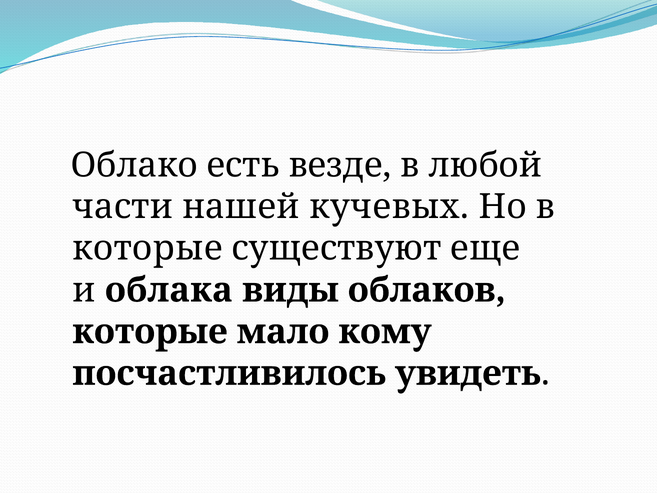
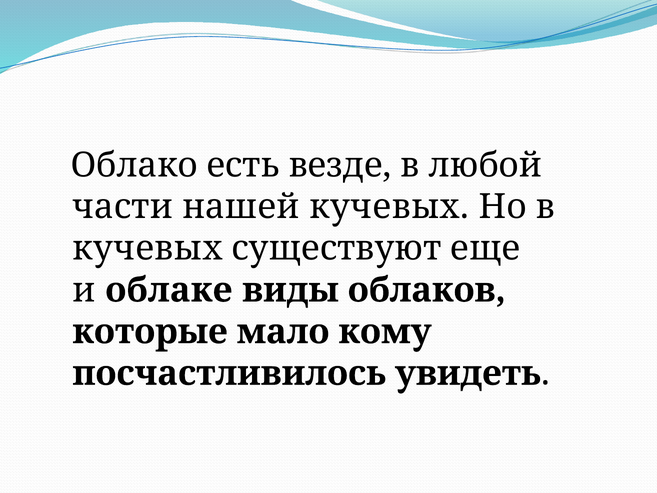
которые at (148, 248): которые -> кучевых
облака: облака -> облаке
